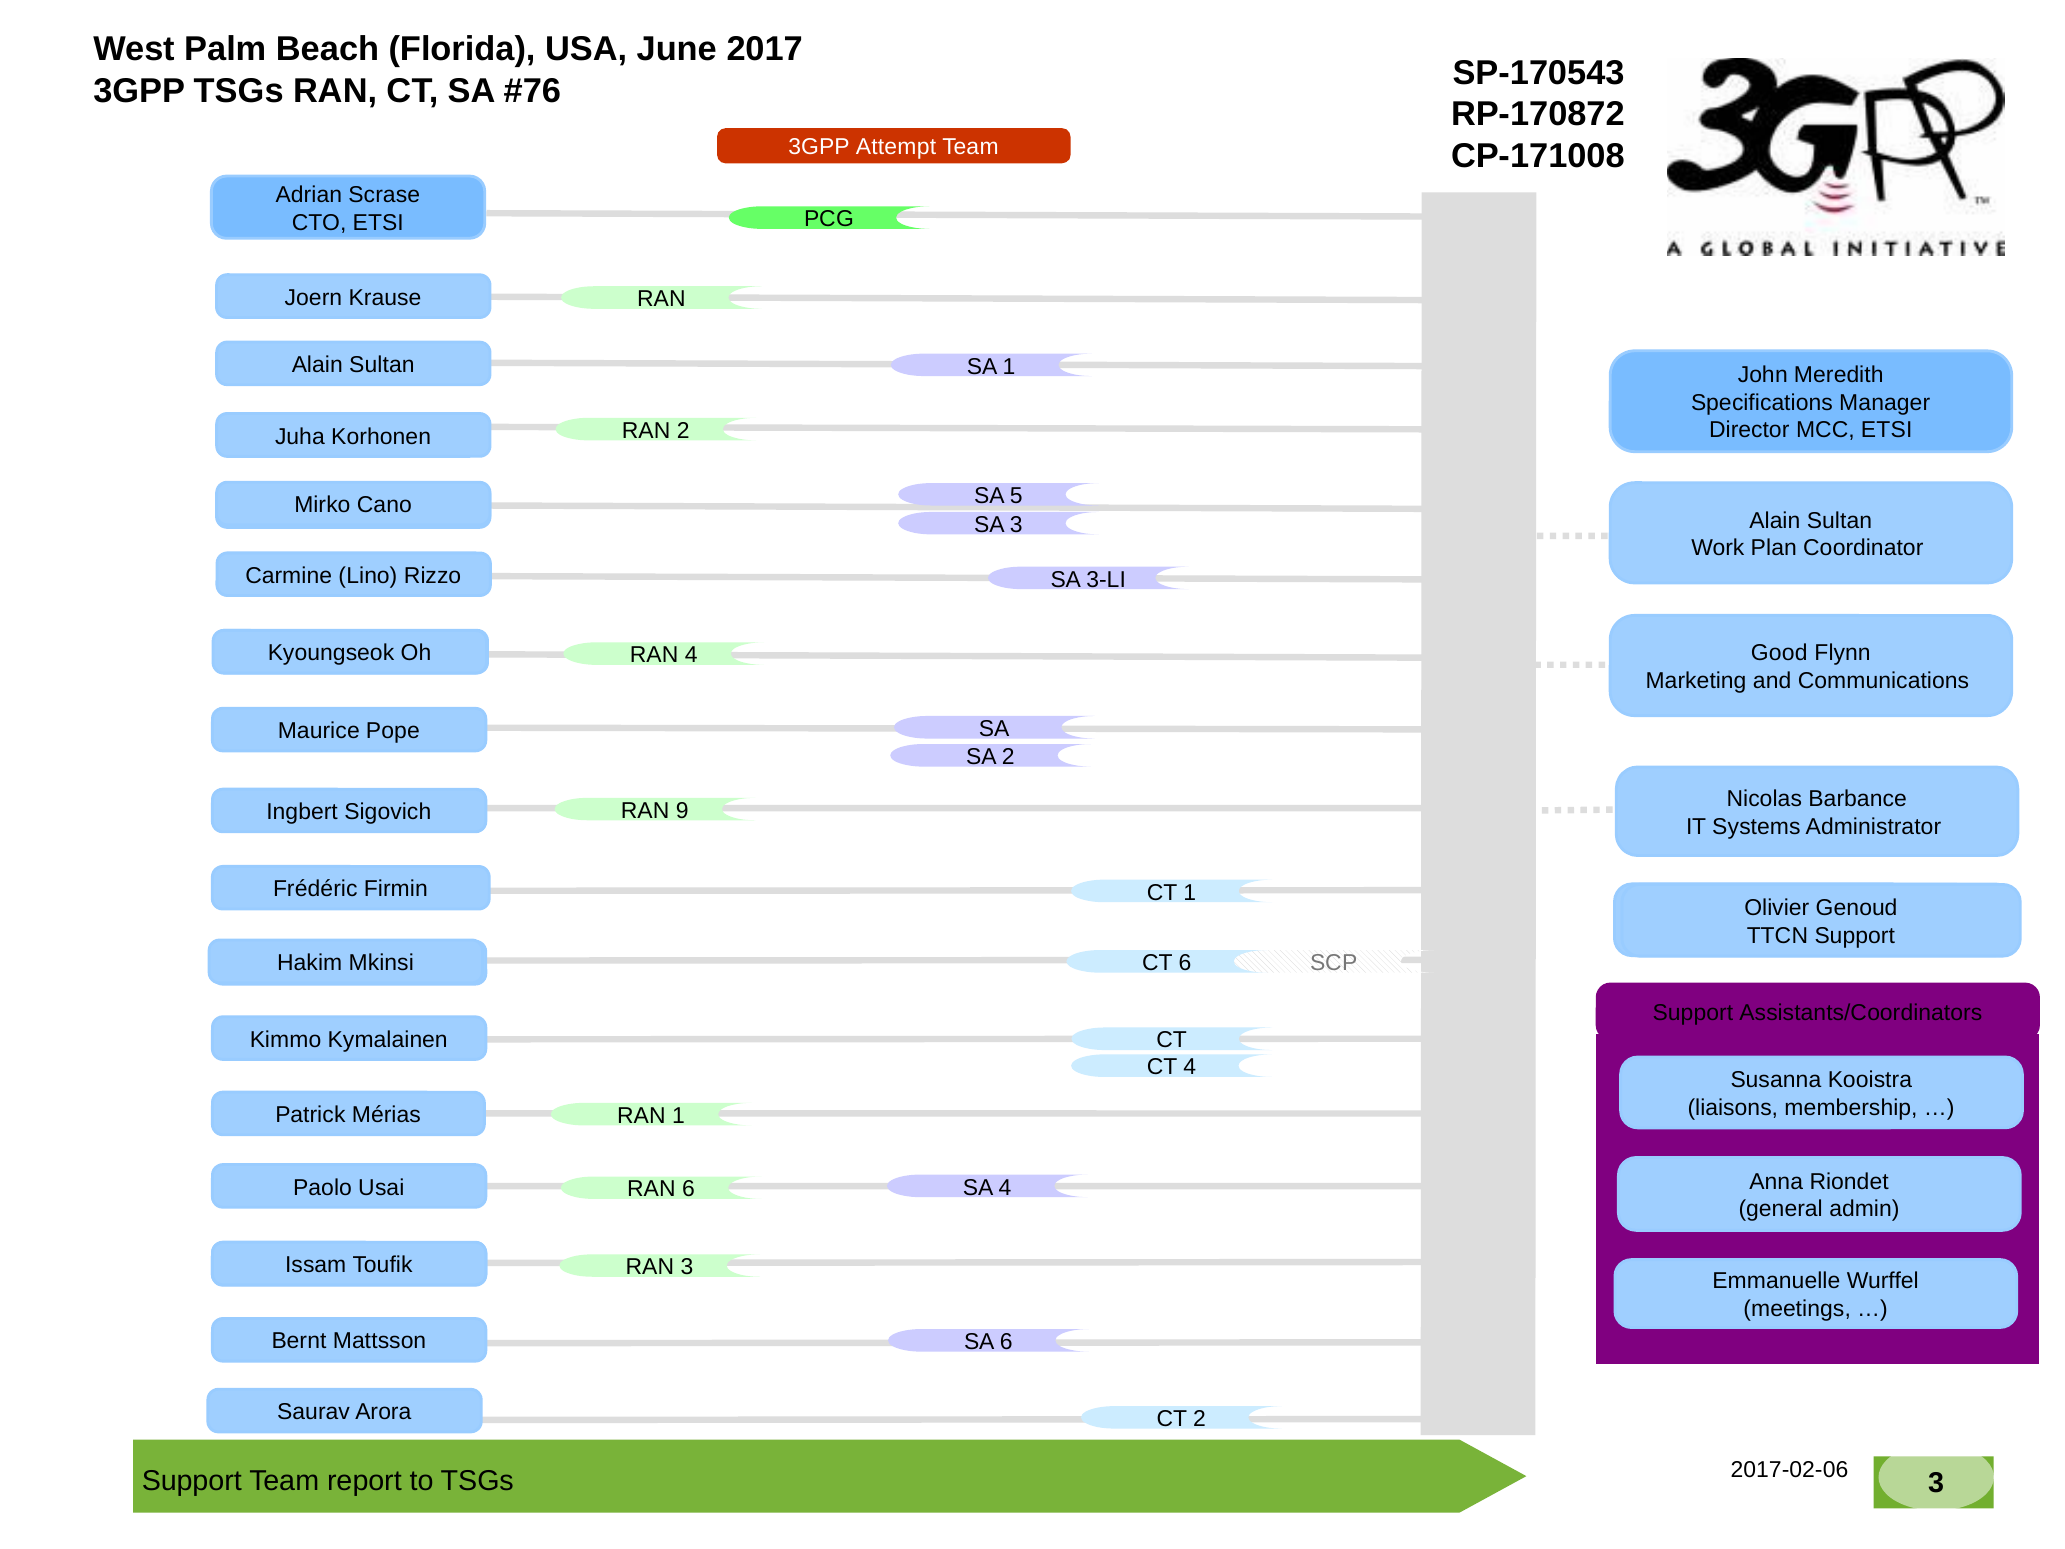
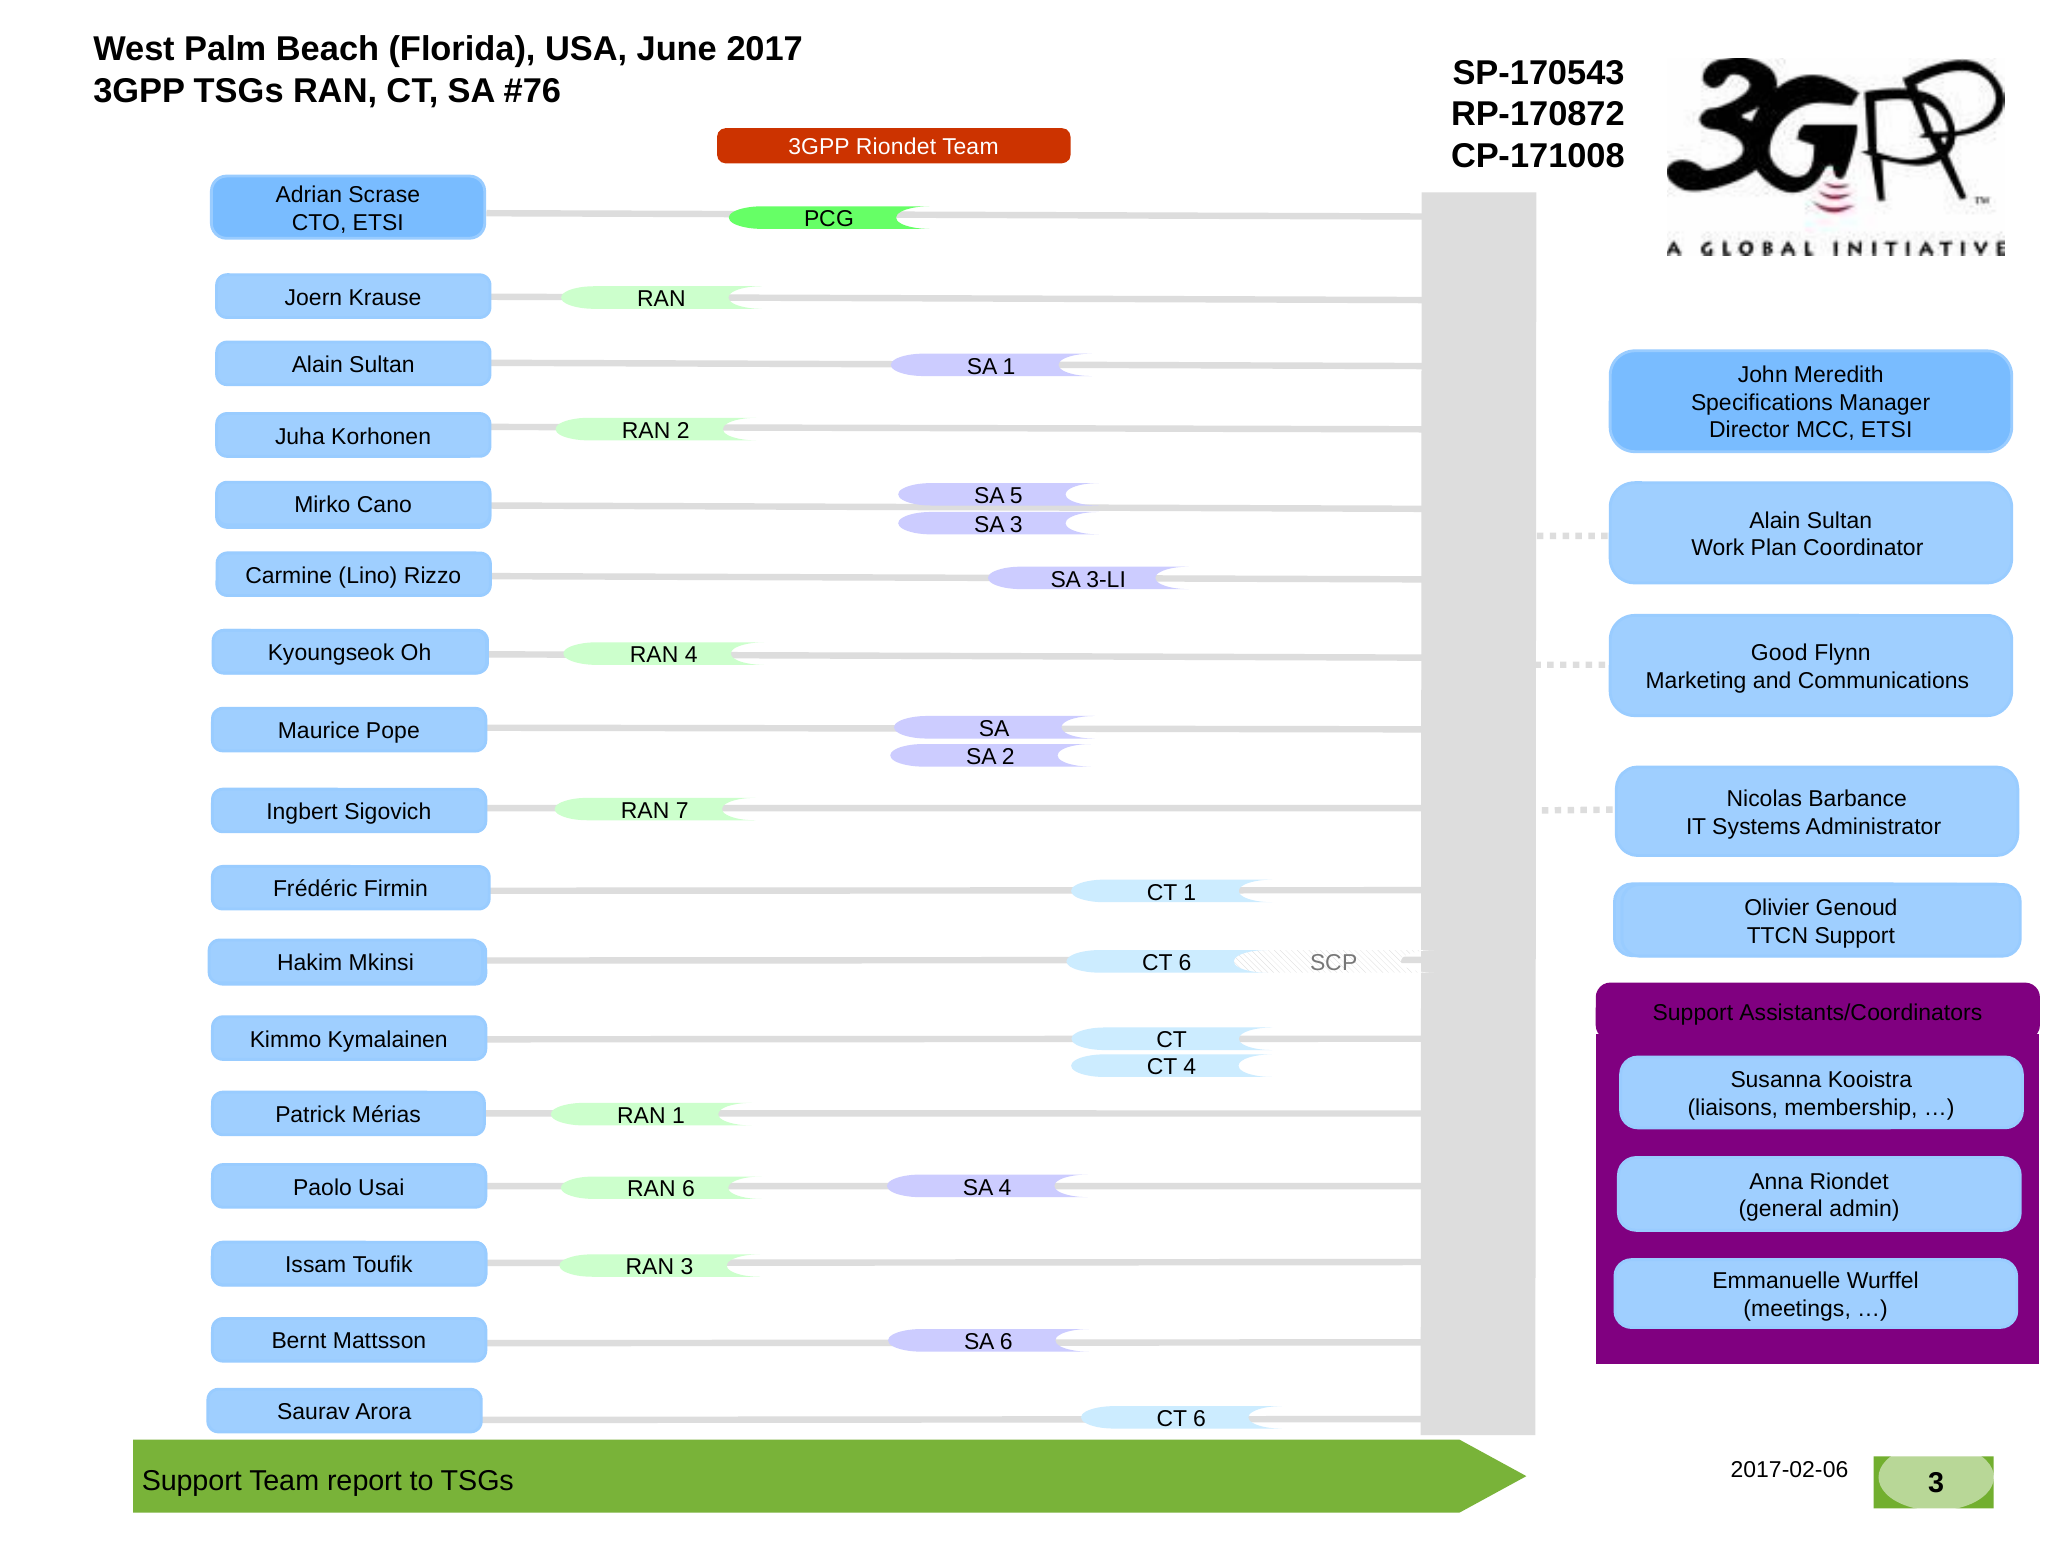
3GPP Attempt: Attempt -> Riondet
9: 9 -> 7
2 at (1200, 1419): 2 -> 6
